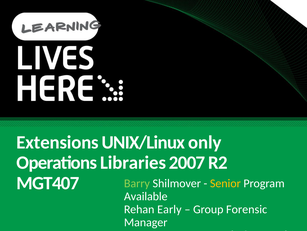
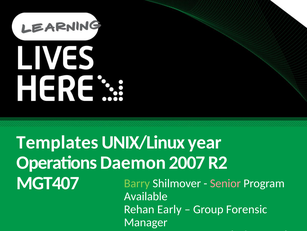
Extensions: Extensions -> Templates
only: only -> year
Libraries: Libraries -> Daemon
Senior colour: yellow -> pink
